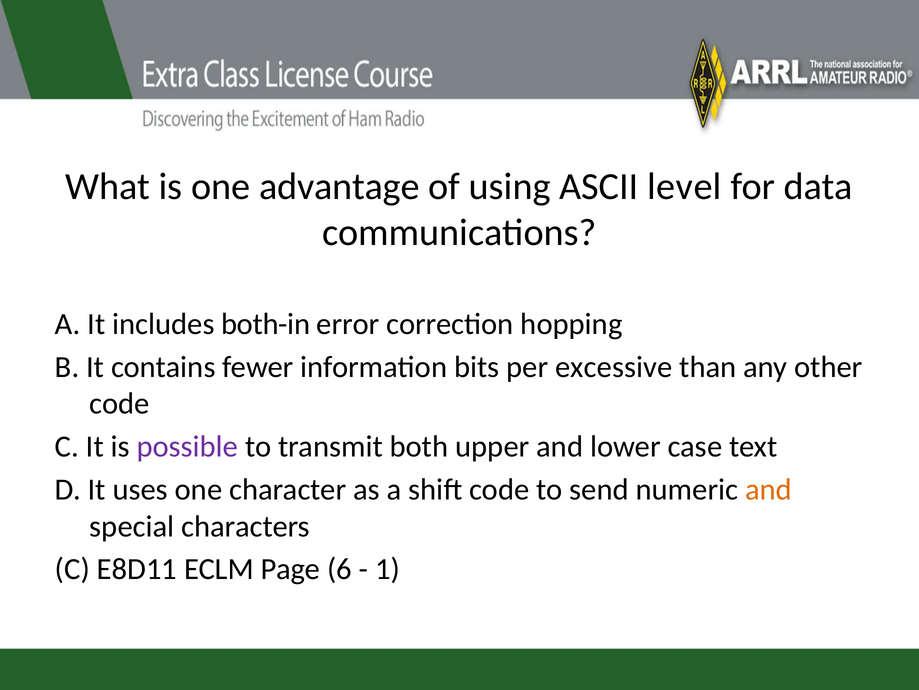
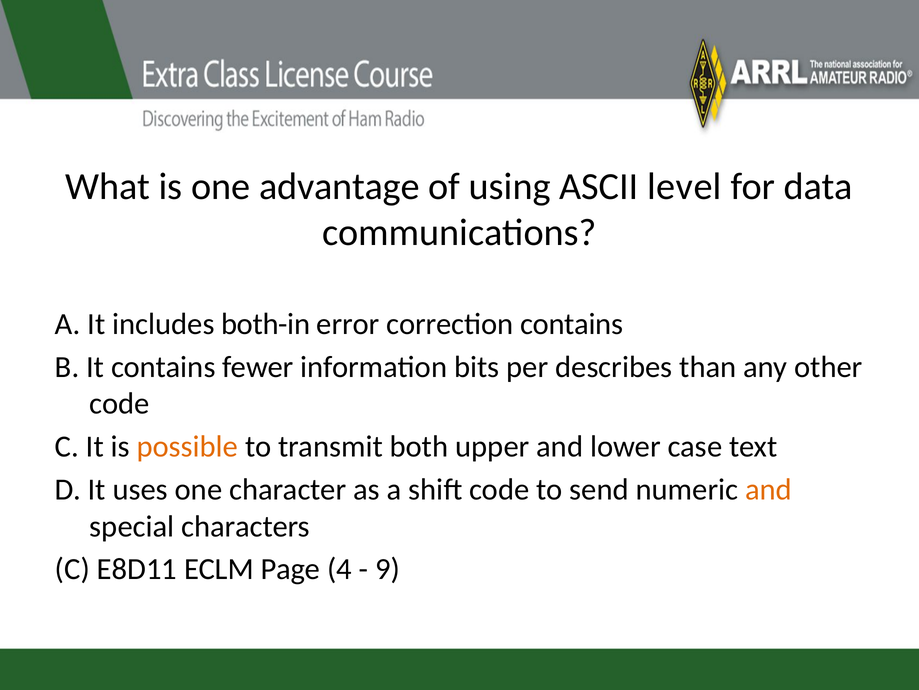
correction hopping: hopping -> contains
excessive: excessive -> describes
possible colour: purple -> orange
6: 6 -> 4
1: 1 -> 9
